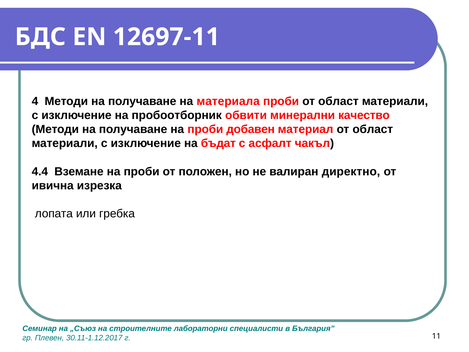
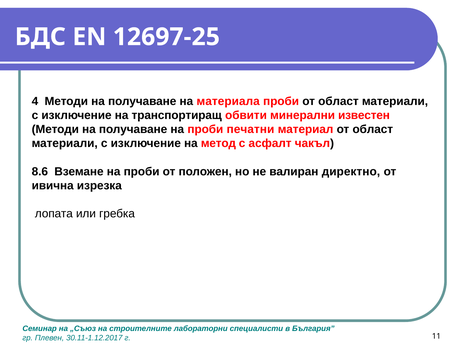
12697-11: 12697-11 -> 12697-25
пробоотборник: пробоотборник -> транспортиращ
качество: качество -> известен
добавен: добавен -> печатни
бъдат: бъдат -> метод
4.4: 4.4 -> 8.6
